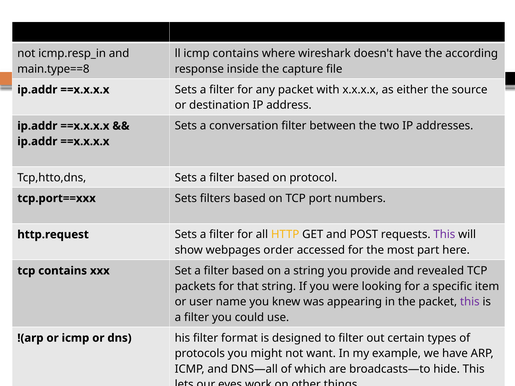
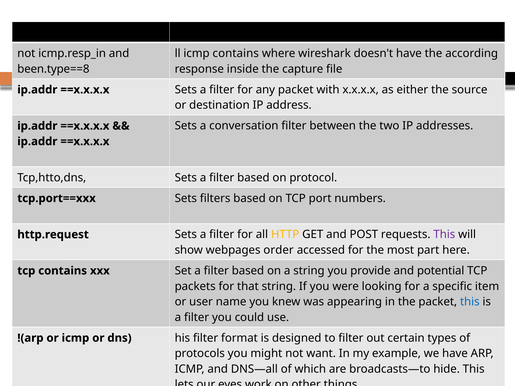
main.type==8: main.type==8 -> been.type==8
revealed: revealed -> potential
this at (470, 302) colour: purple -> blue
